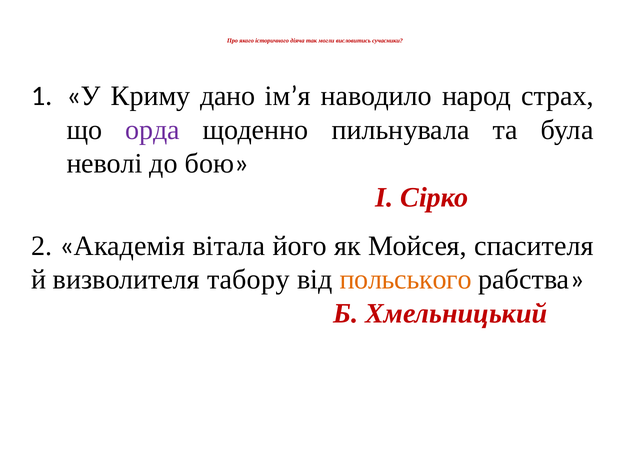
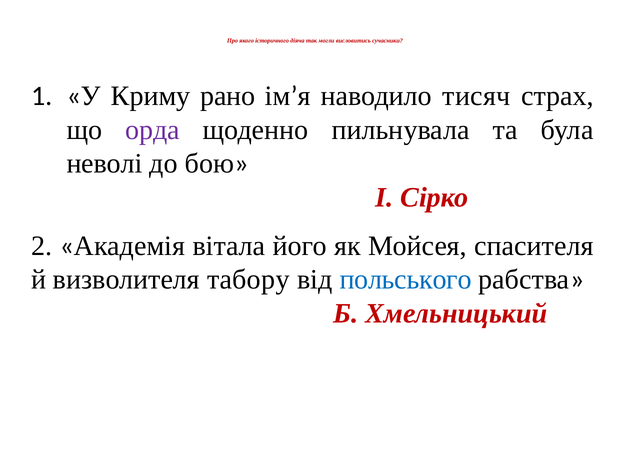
дано: дано -> рано
народ: народ -> тисяч
польського colour: orange -> blue
